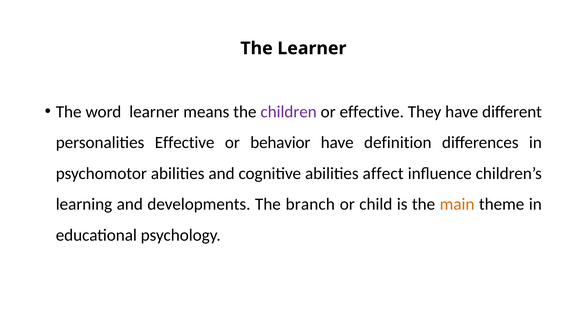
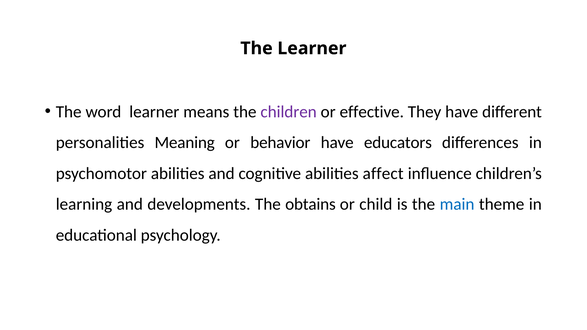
personalities Effective: Effective -> Meaning
definition: definition -> educators
branch: branch -> obtains
main colour: orange -> blue
